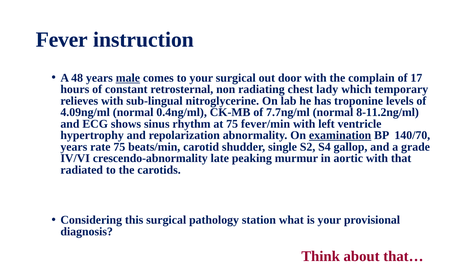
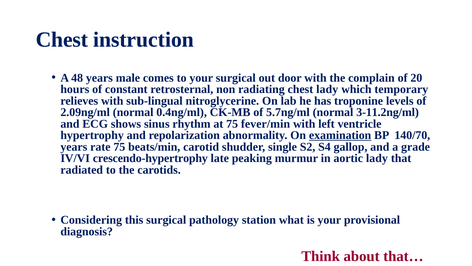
Fever at (62, 40): Fever -> Chest
male underline: present -> none
17: 17 -> 20
4.09ng/ml: 4.09ng/ml -> 2.09ng/ml
7.7ng/ml: 7.7ng/ml -> 5.7ng/ml
8-11.2ng/ml: 8-11.2ng/ml -> 3-11.2ng/ml
crescendo-abnormality: crescendo-abnormality -> crescendo-hypertrophy
aortic with: with -> lady
